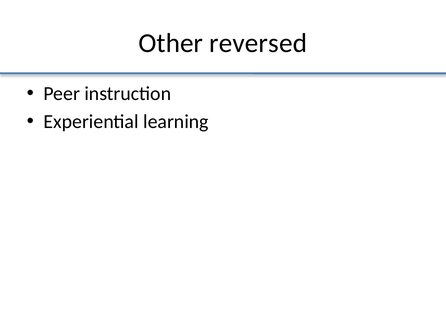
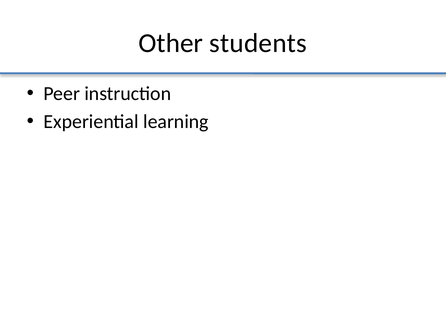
reversed: reversed -> students
